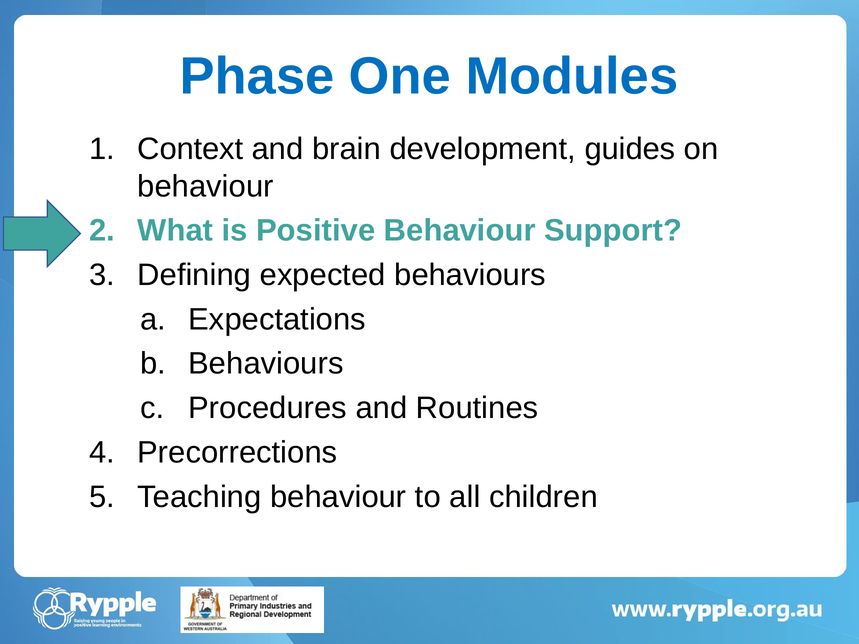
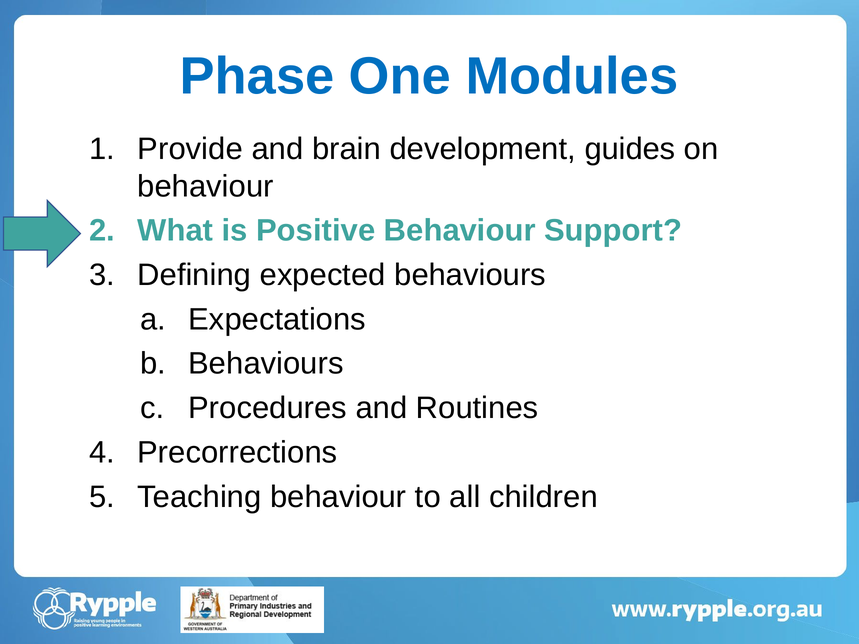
Context: Context -> Provide
